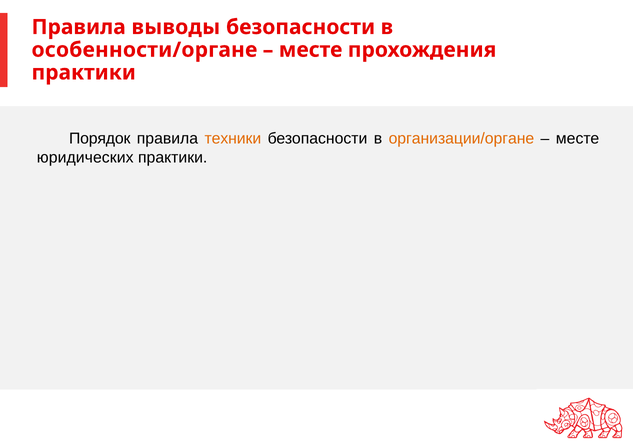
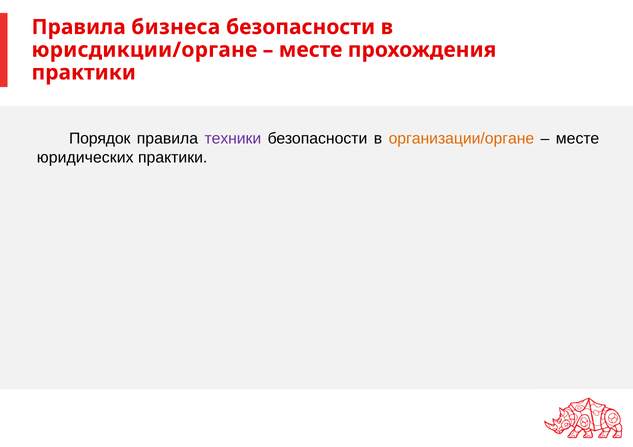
выводы: выводы -> бизнеса
особенности/органе: особенности/органе -> юрисдикции/органе
техники colour: orange -> purple
